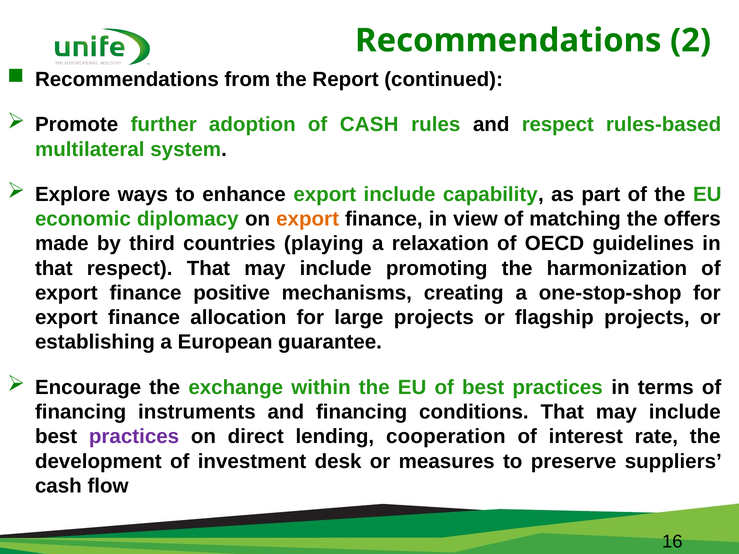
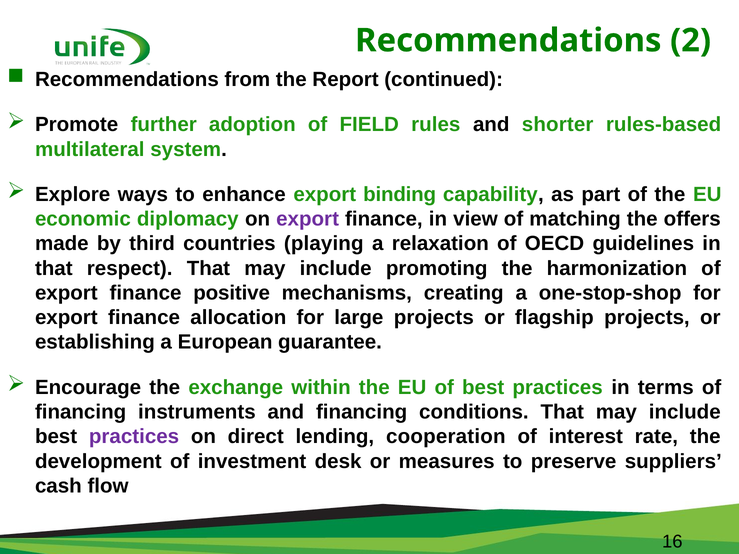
of CASH: CASH -> FIELD
and respect: respect -> shorter
export include: include -> binding
export at (308, 219) colour: orange -> purple
